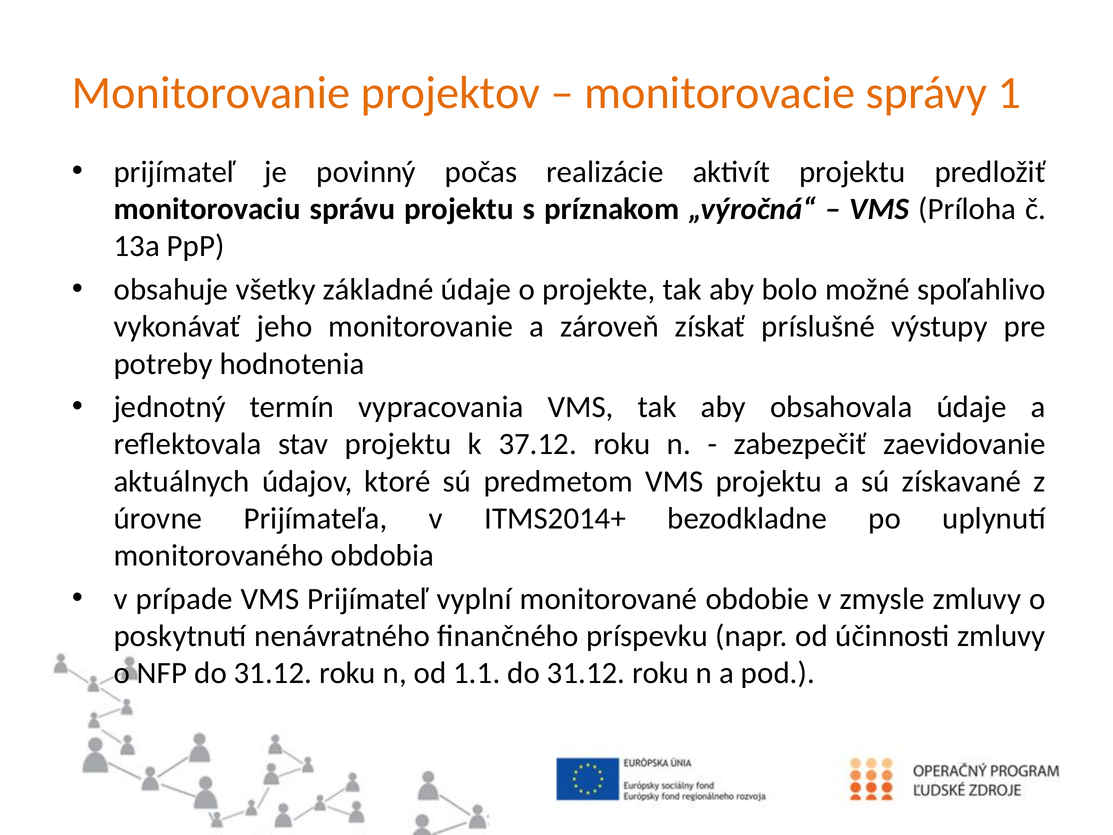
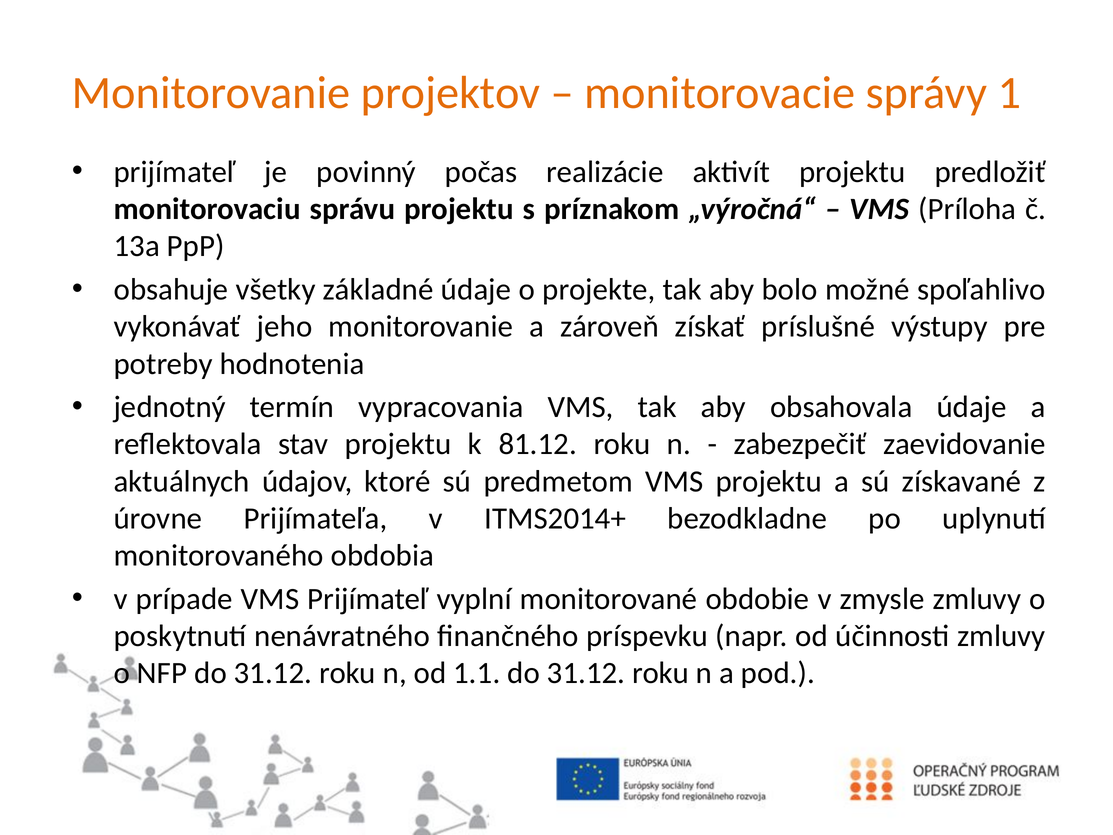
37.12: 37.12 -> 81.12
